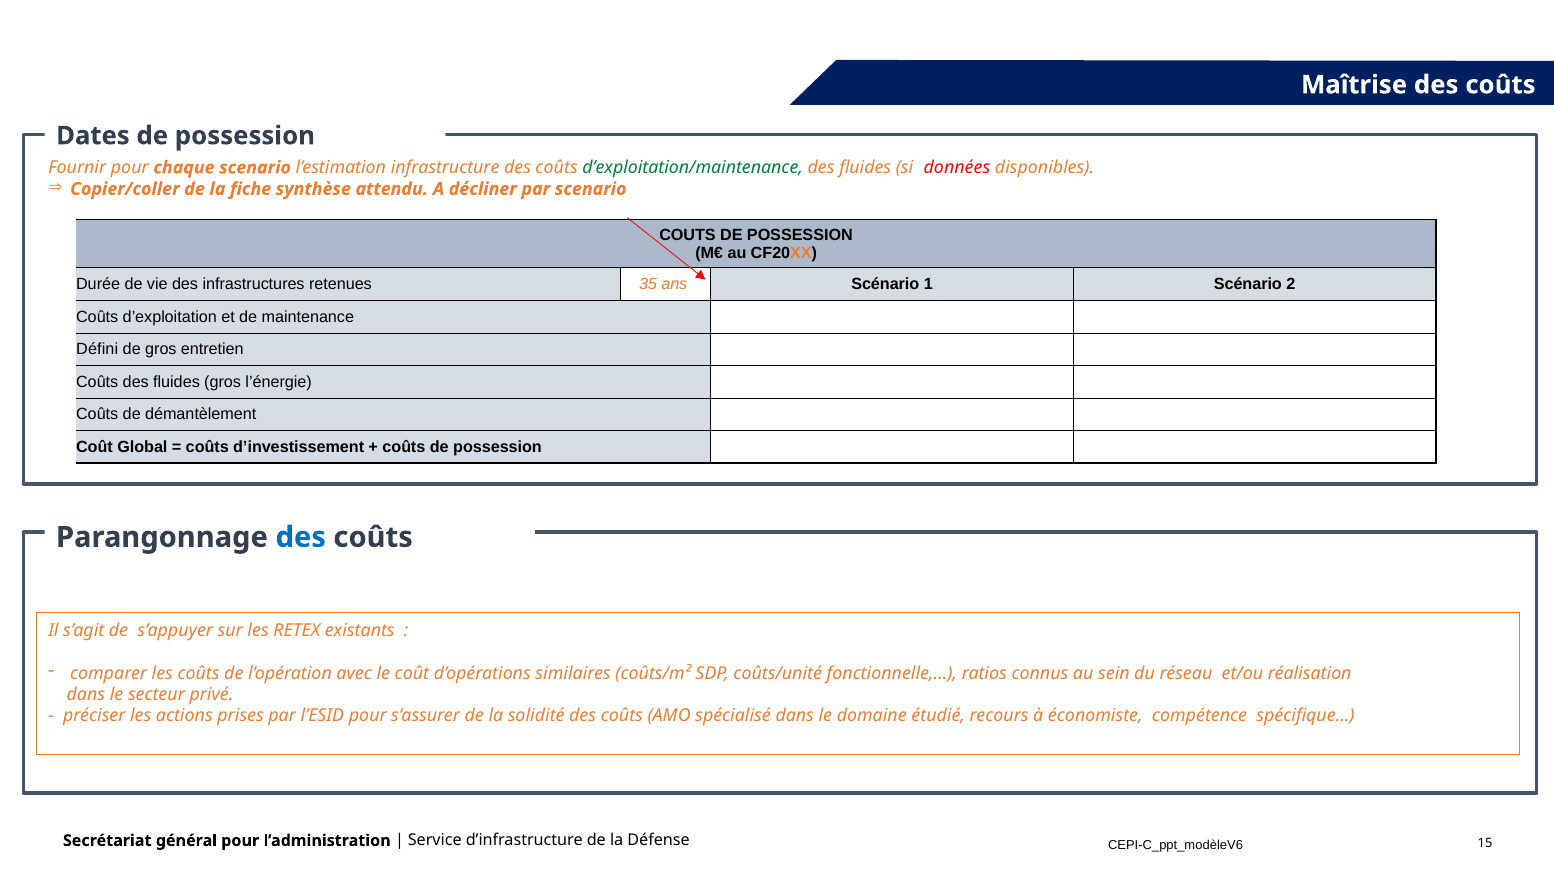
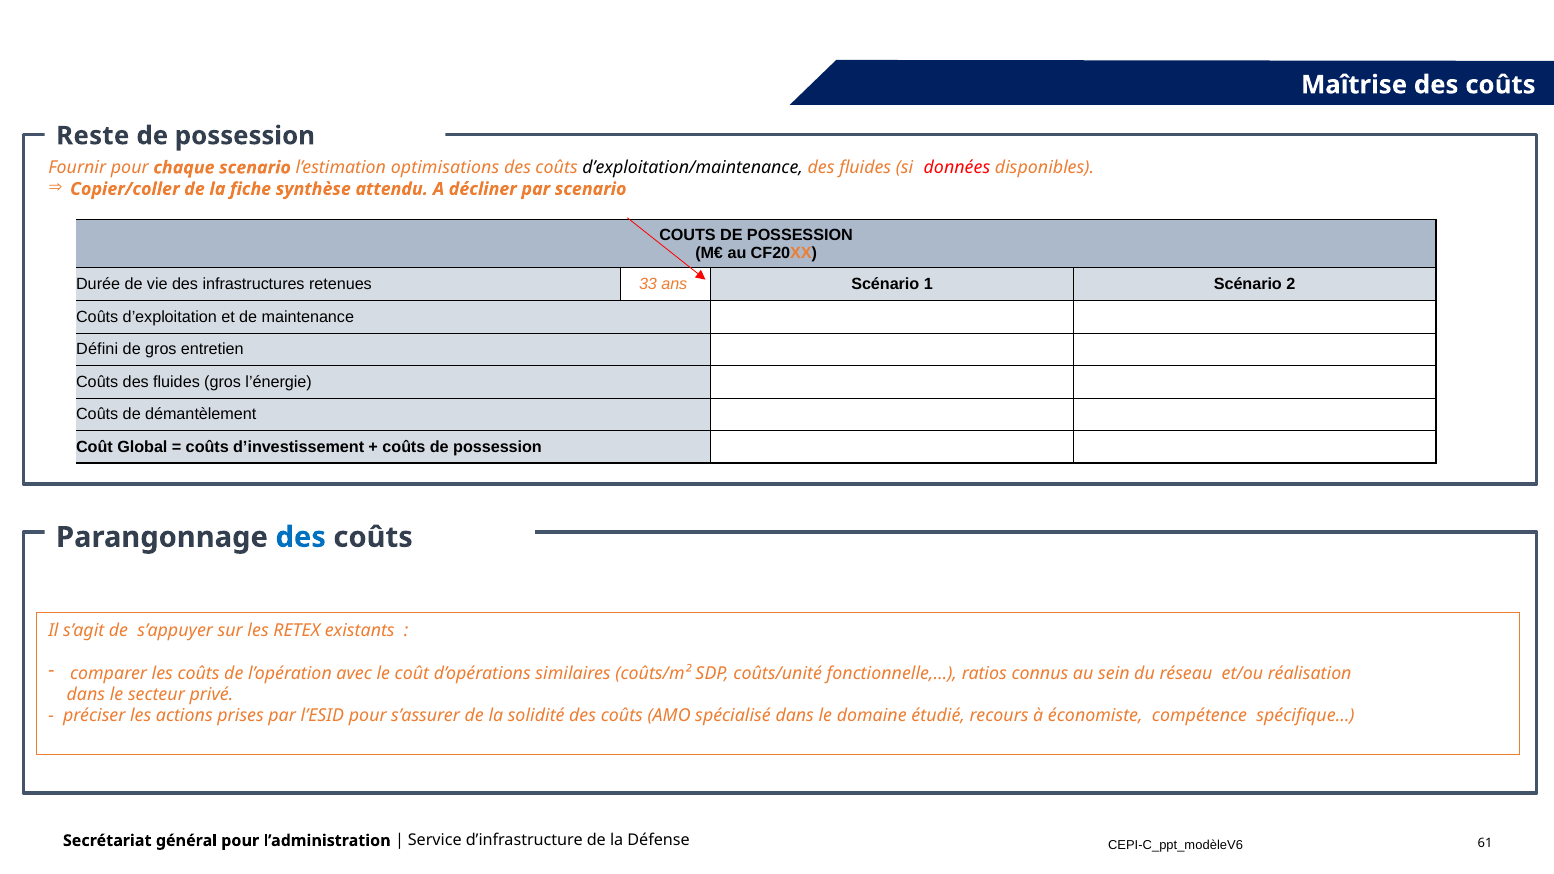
Dates: Dates -> Reste
infrastructure: infrastructure -> optimisations
d’exploitation/maintenance colour: green -> black
35: 35 -> 33
15: 15 -> 61
